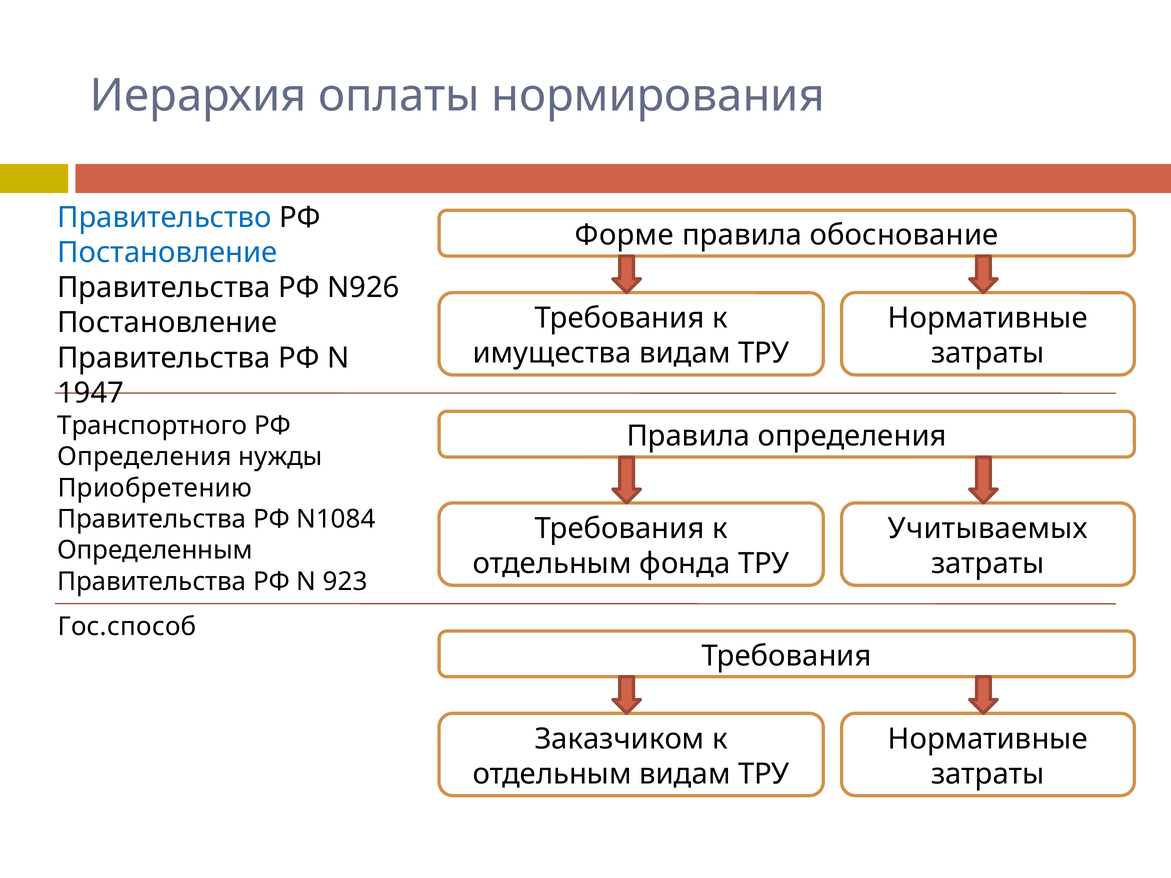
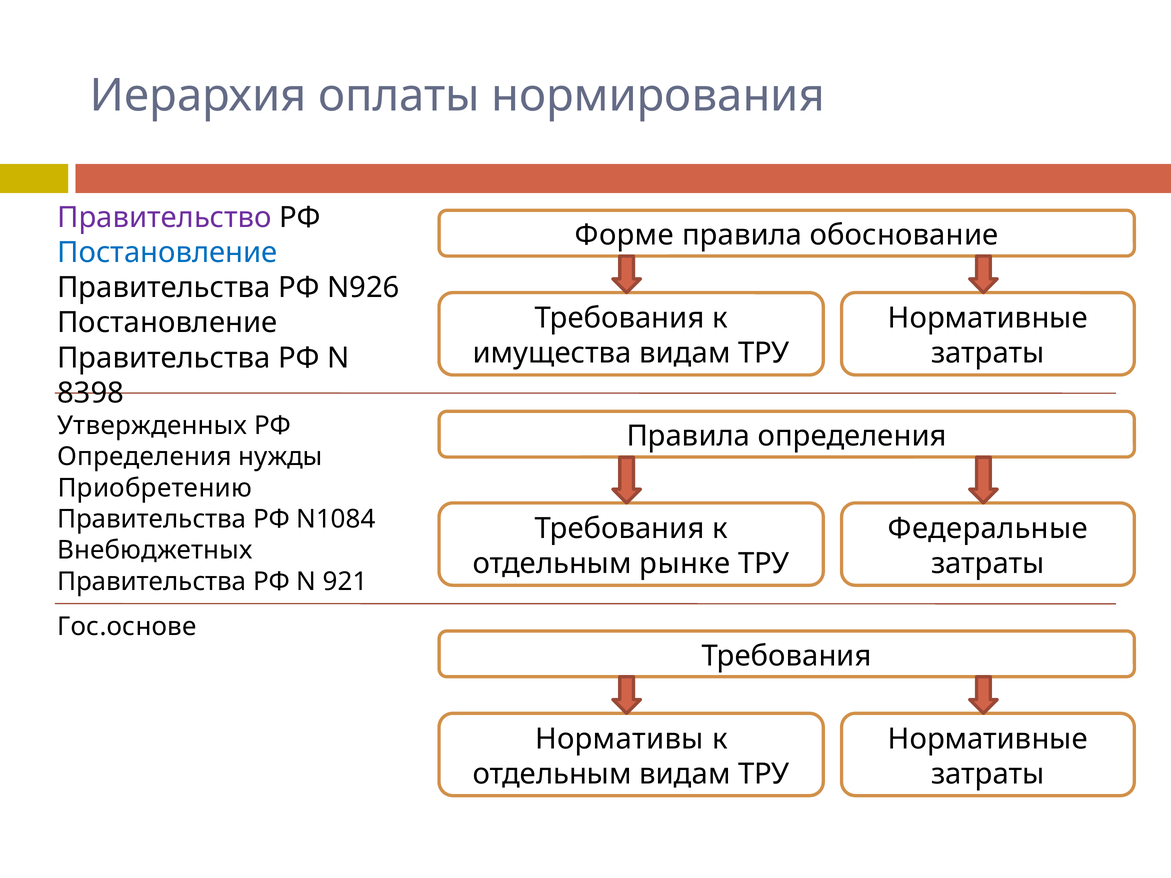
Правительство colour: blue -> purple
1947: 1947 -> 8398
Транспортного: Транспортного -> Утвержденных
Учитываемых: Учитываемых -> Федеральные
Определенным: Определенным -> Внебюджетных
фонда: фонда -> рынке
923: 923 -> 921
Гос.способ: Гос.способ -> Гос.основе
Заказчиком: Заказчиком -> Нормативы
